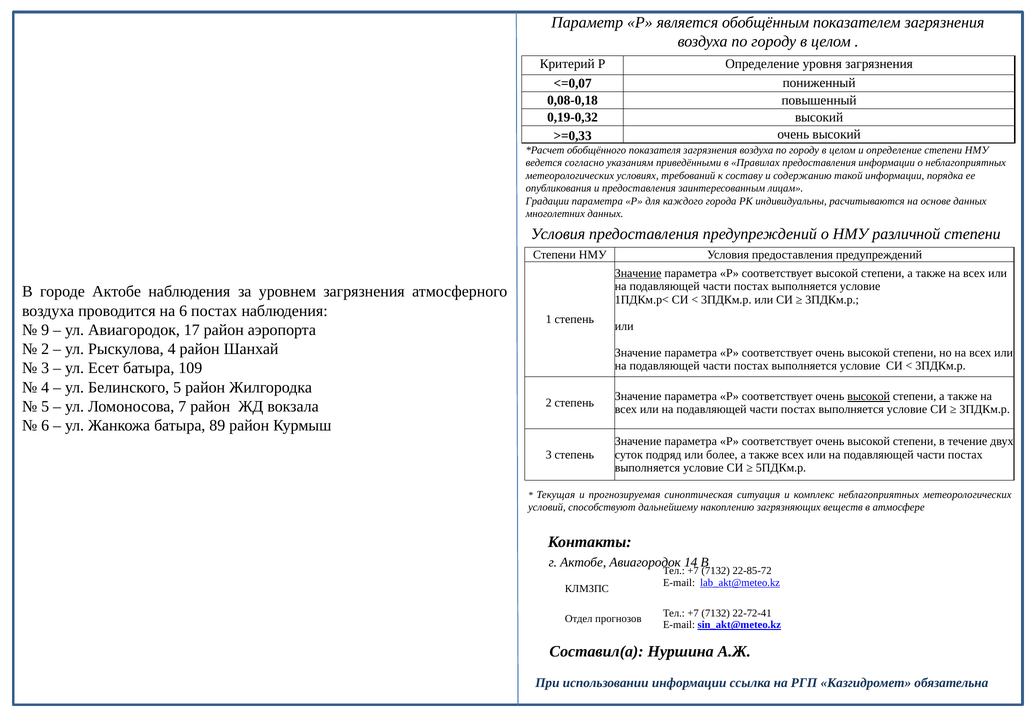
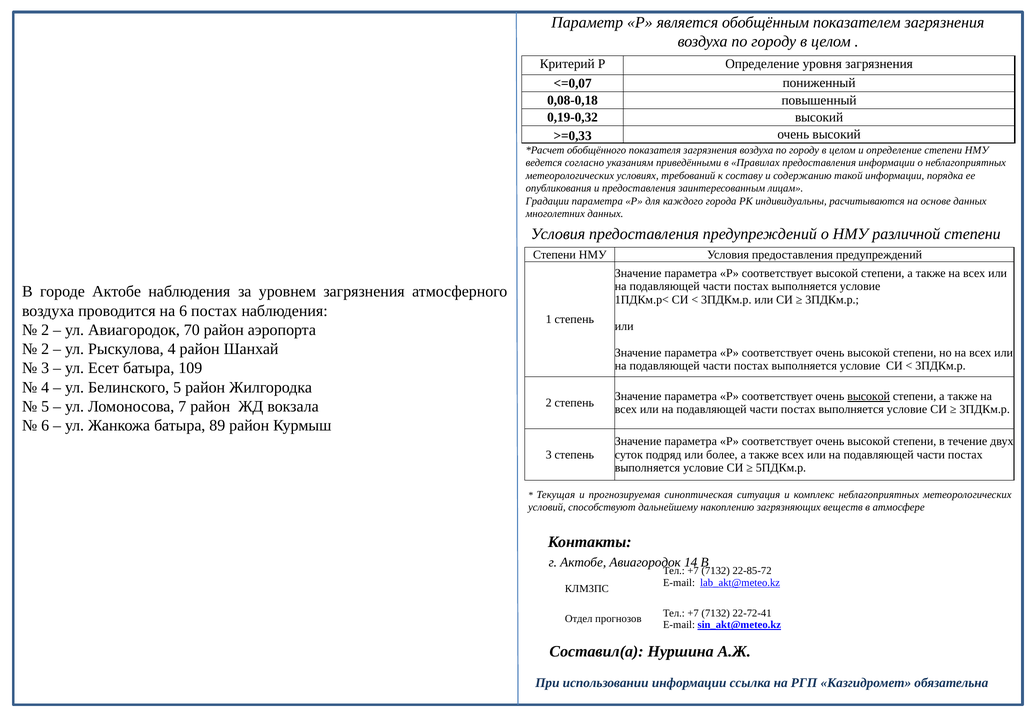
Значение at (638, 273) underline: present -> none
9 at (45, 330): 9 -> 2
17: 17 -> 70
